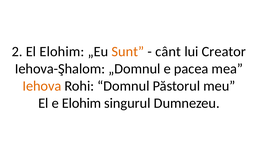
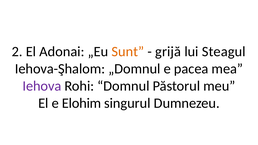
El Elohim: Elohim -> Adonai
cânt: cânt -> grijă
Creator: Creator -> Steagul
Iehova colour: orange -> purple
